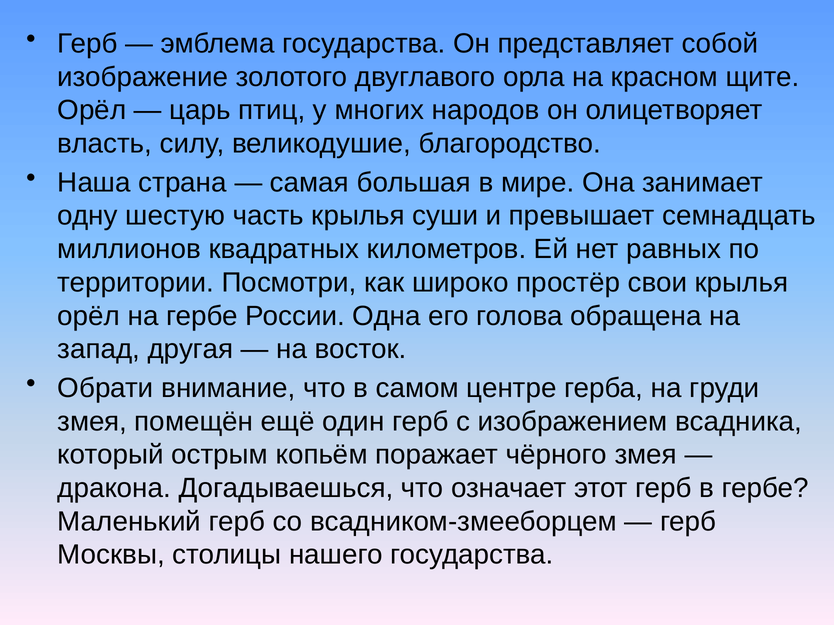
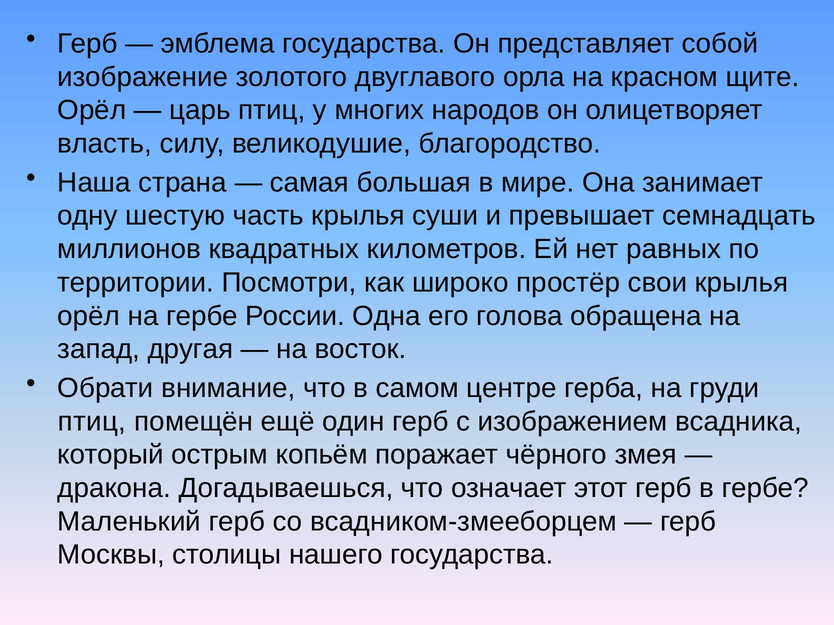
змея at (92, 422): змея -> птиц
